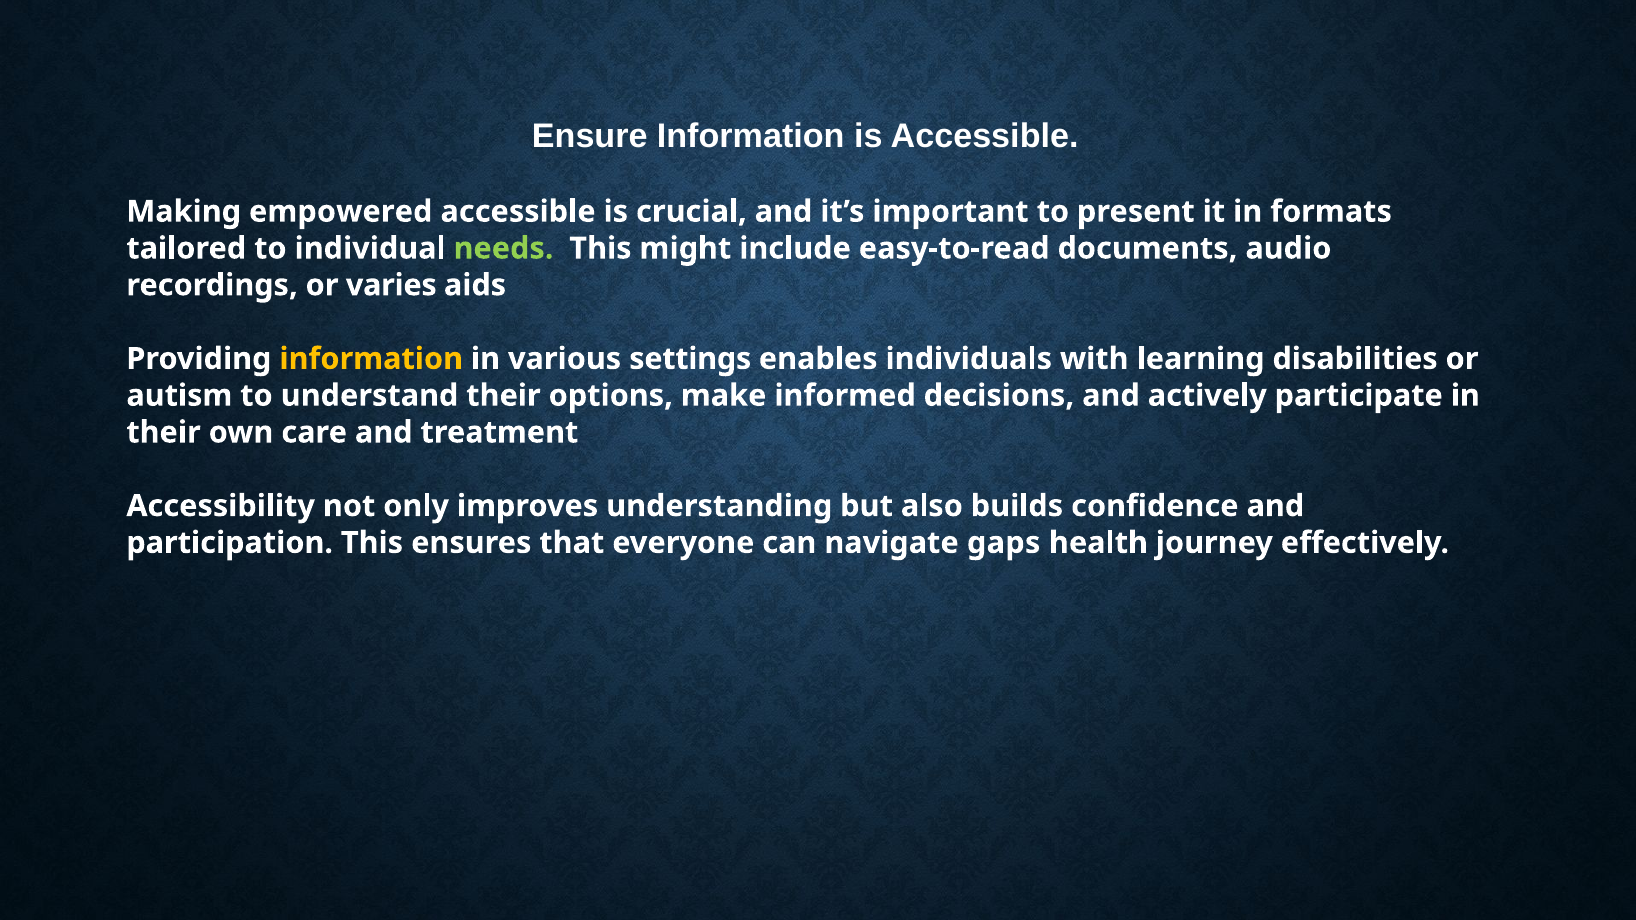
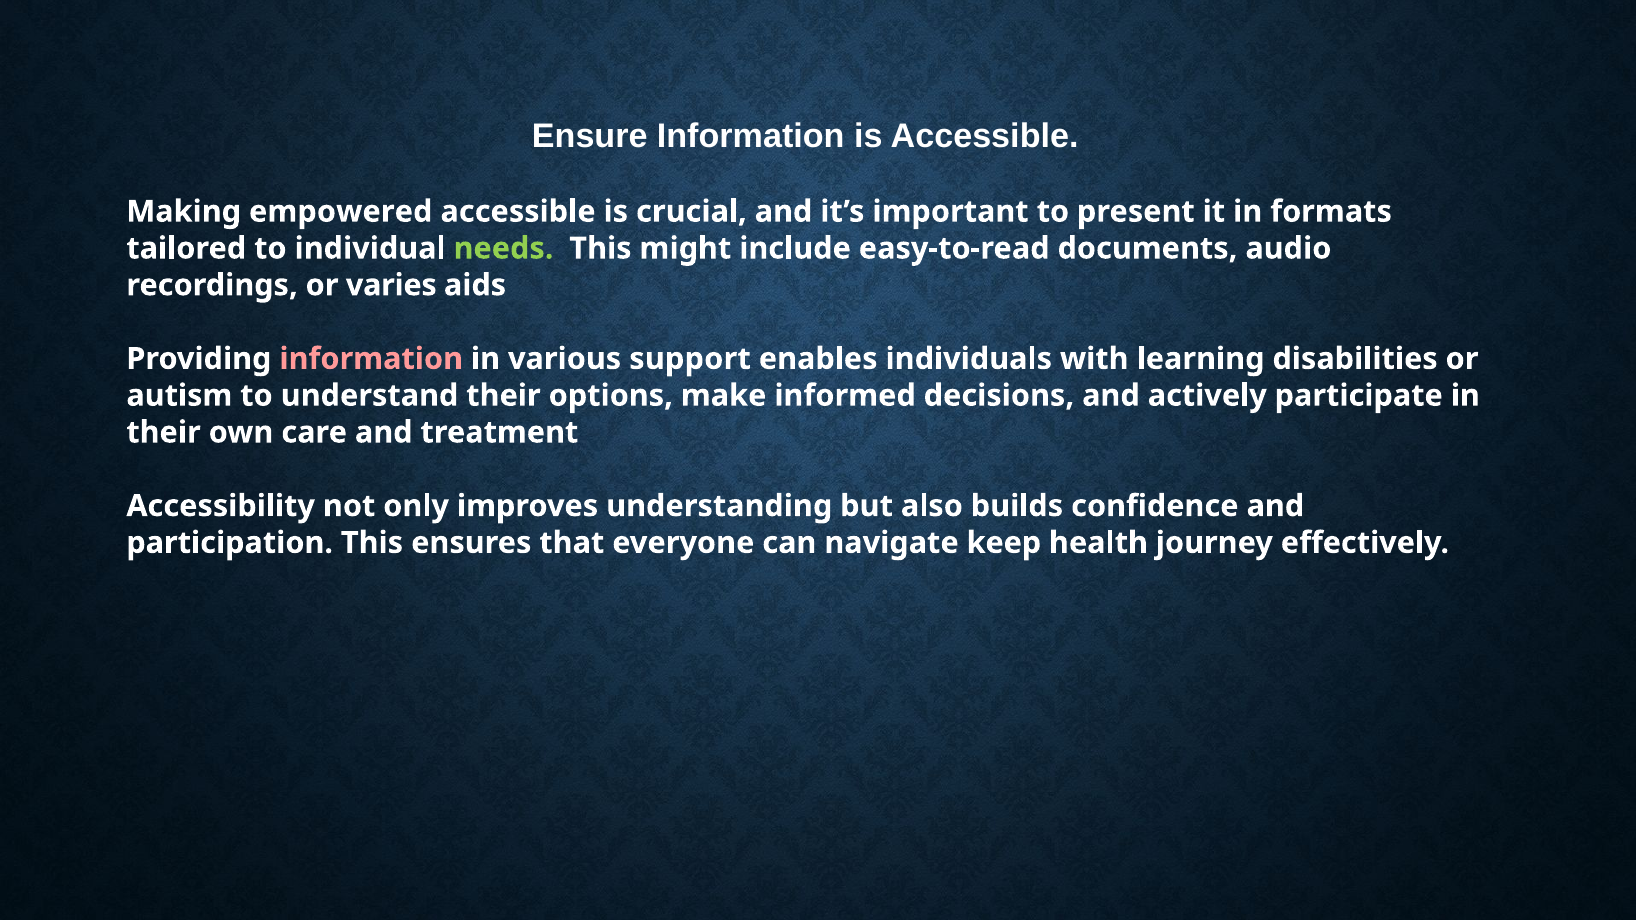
information at (371, 359) colour: yellow -> pink
settings: settings -> support
gaps: gaps -> keep
